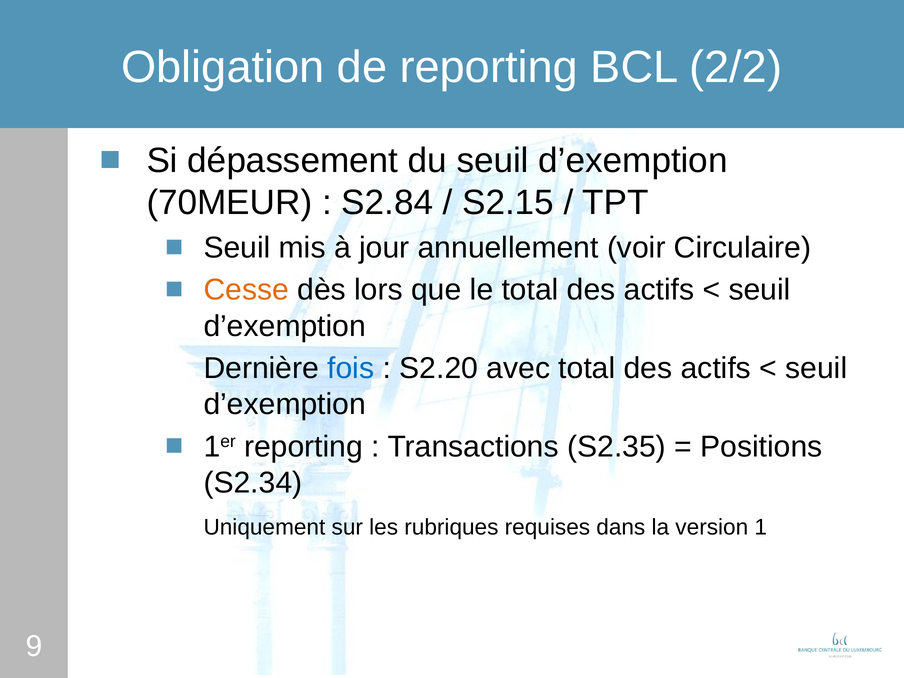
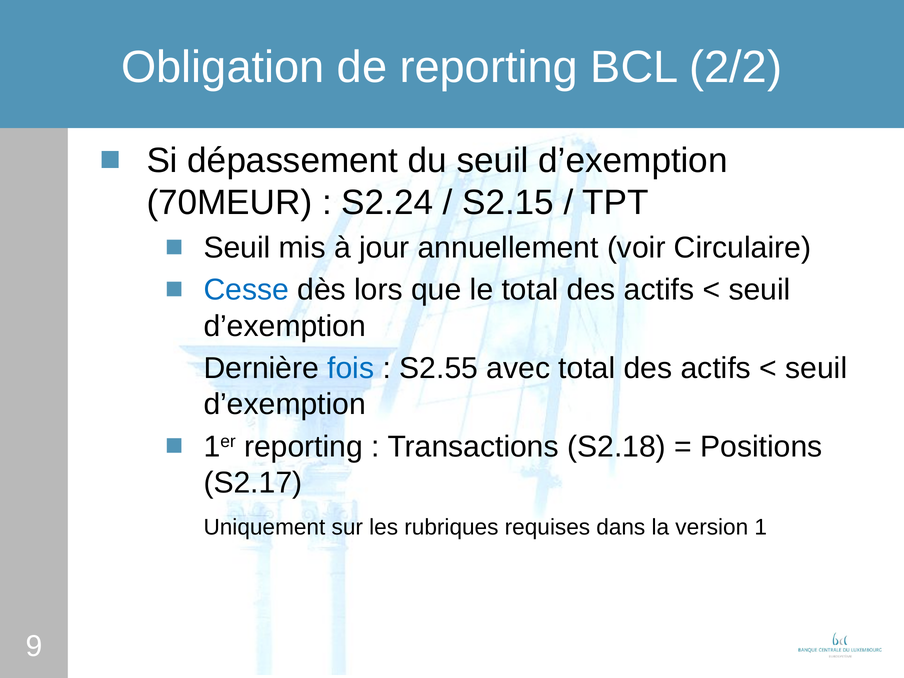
S2.84: S2.84 -> S2.24
Cesse colour: orange -> blue
S2.20: S2.20 -> S2.55
S2.35: S2.35 -> S2.18
S2.34: S2.34 -> S2.17
